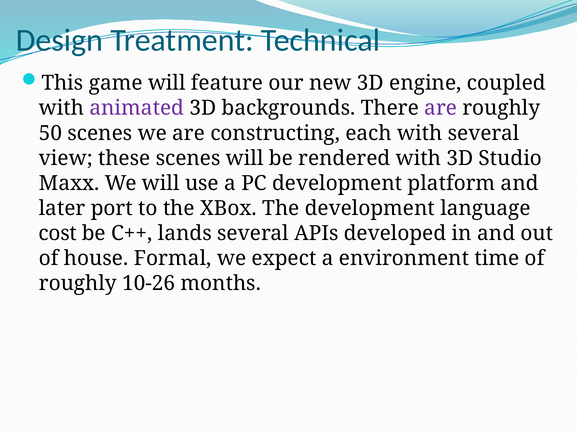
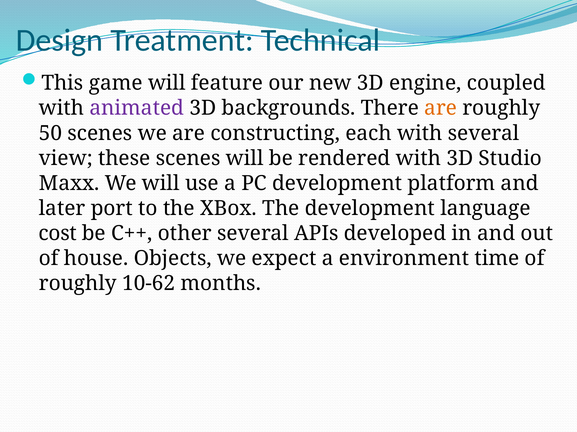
are at (441, 108) colour: purple -> orange
lands: lands -> other
Formal: Formal -> Objects
10-26: 10-26 -> 10-62
